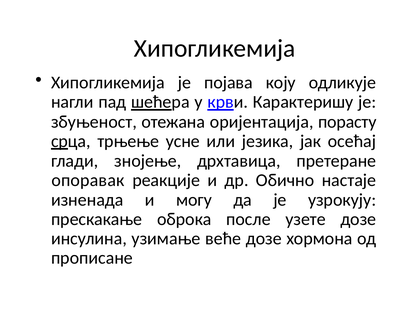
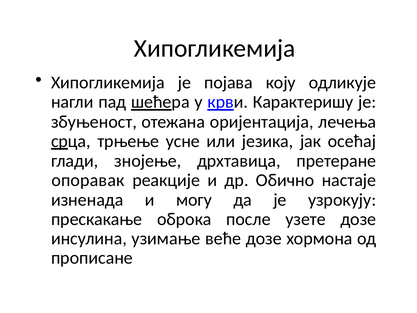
порасту: порасту -> лечења
